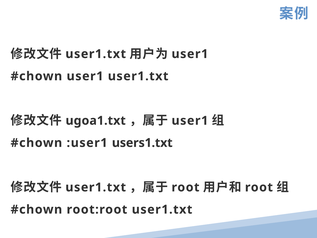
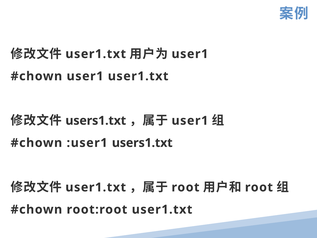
ugoa1.txt at (96, 121): ugoa1.txt -> users1.txt
